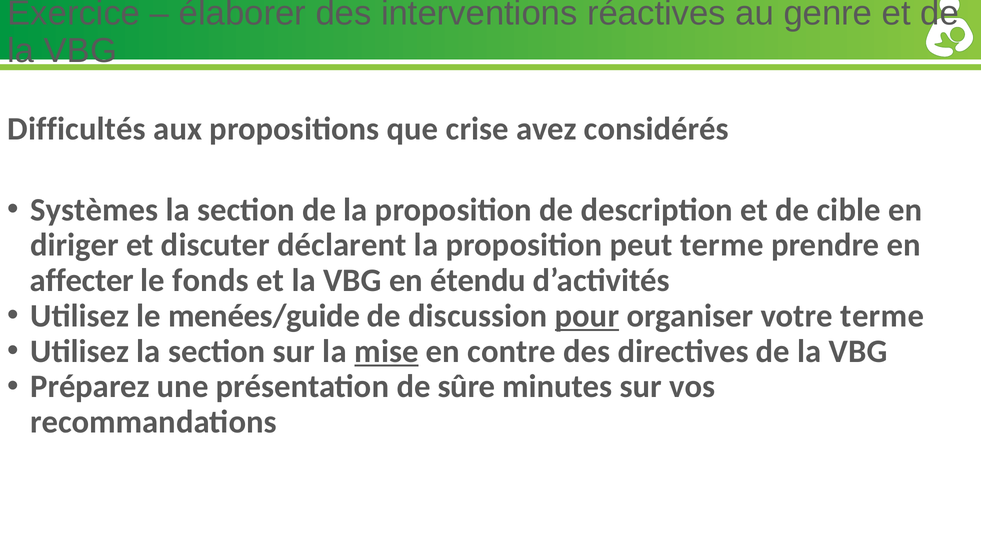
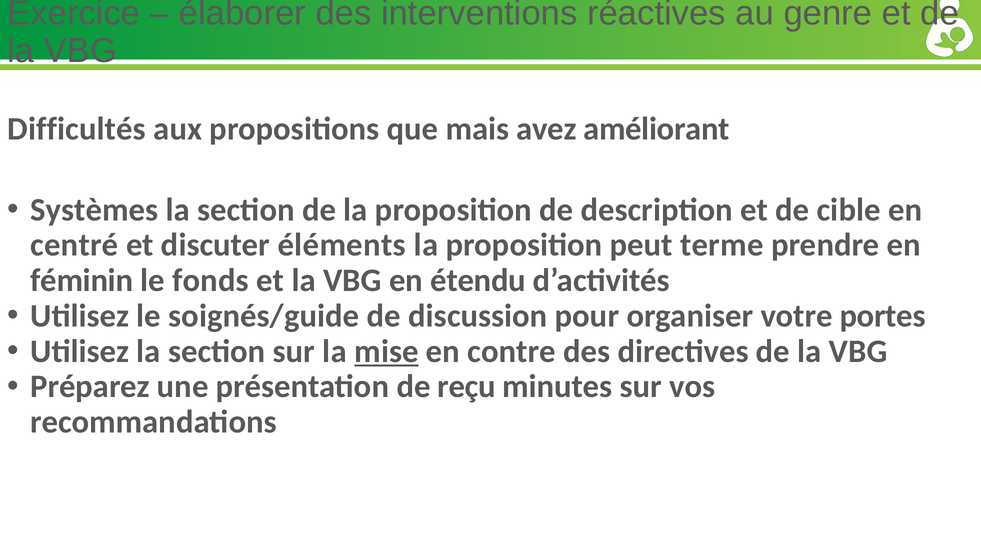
crise: crise -> mais
considérés: considérés -> améliorant
diriger: diriger -> centré
déclarent: déclarent -> éléments
affecter: affecter -> féminin
menées/guide: menées/guide -> soignés/guide
pour underline: present -> none
votre terme: terme -> portes
sûre: sûre -> reçu
